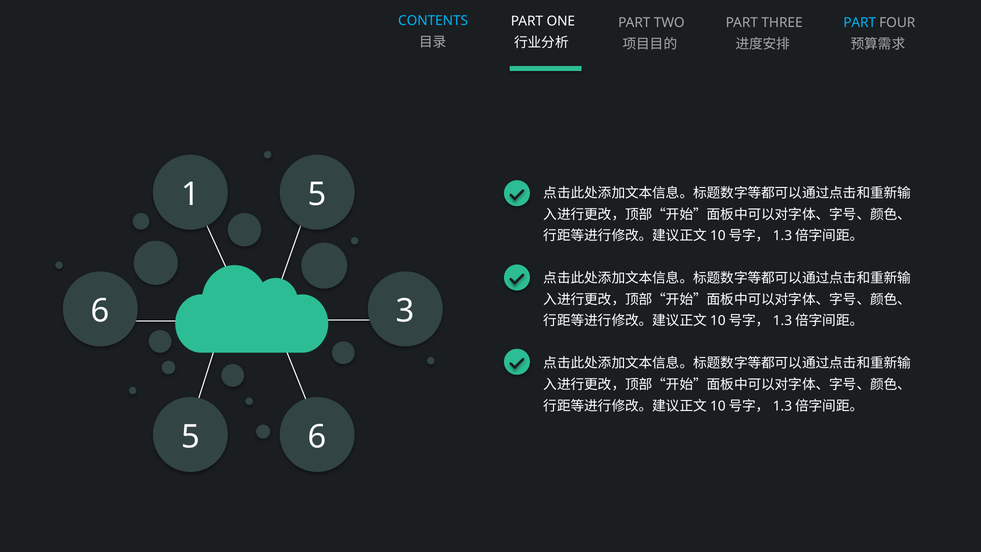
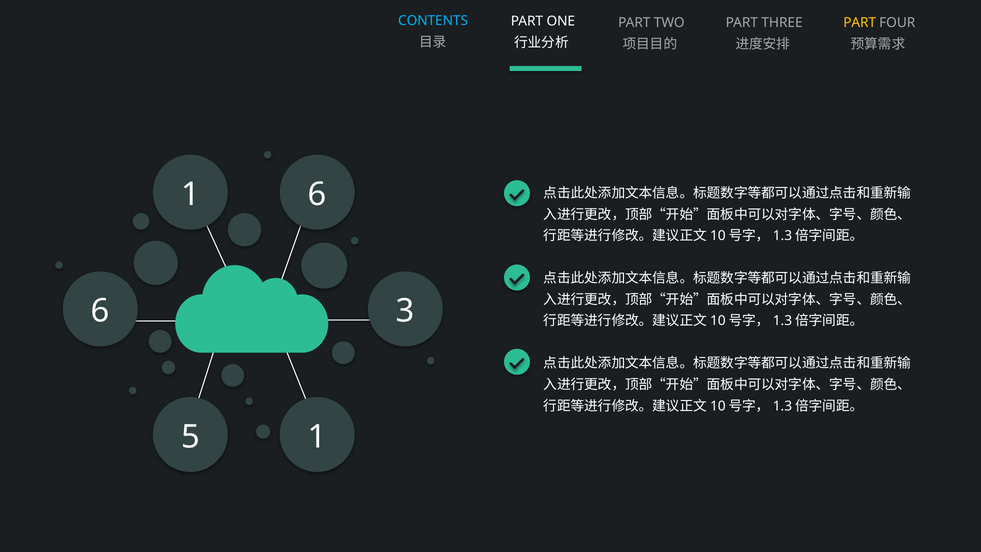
PART at (860, 23) colour: light blue -> yellow
1 5: 5 -> 6
6 at (317, 437): 6 -> 1
